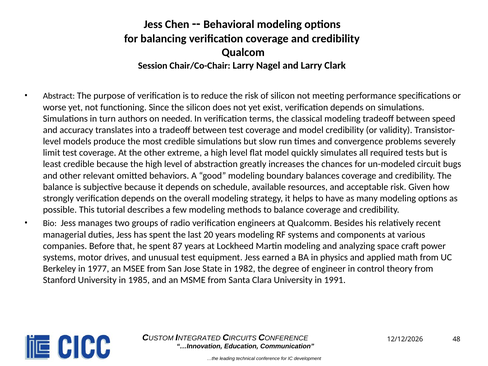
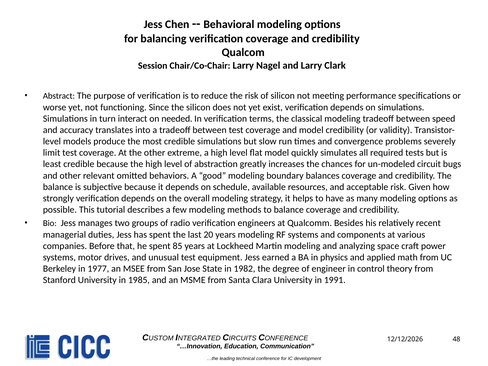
authors: authors -> interact
87: 87 -> 85
